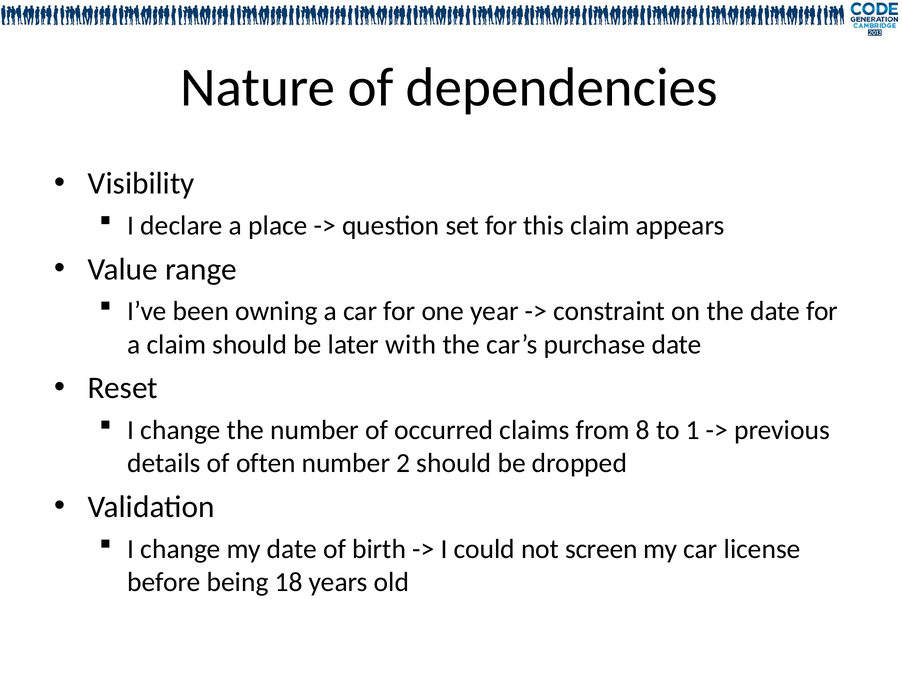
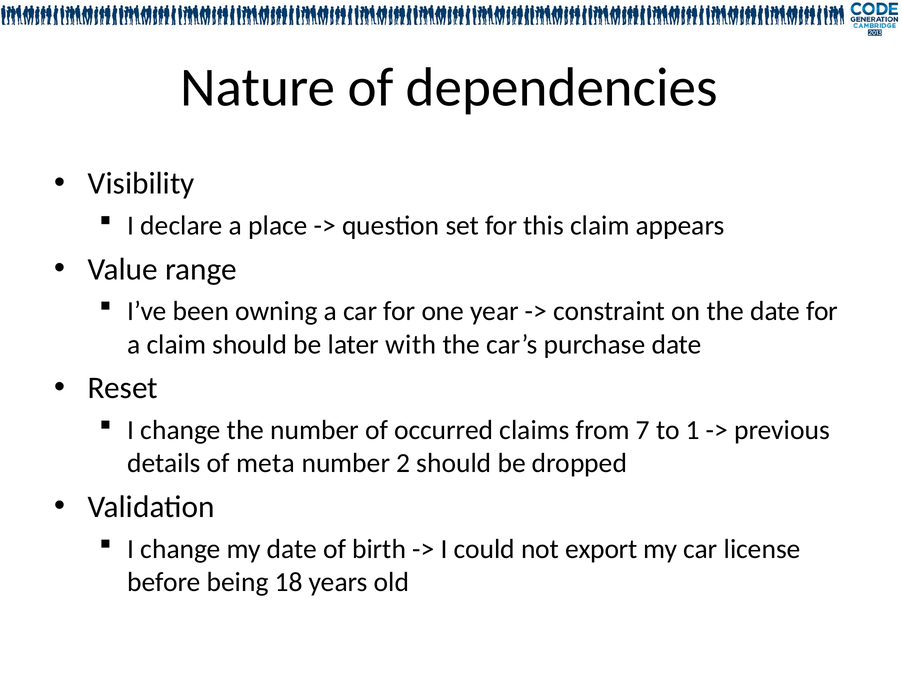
8: 8 -> 7
often: often -> meta
screen: screen -> export
